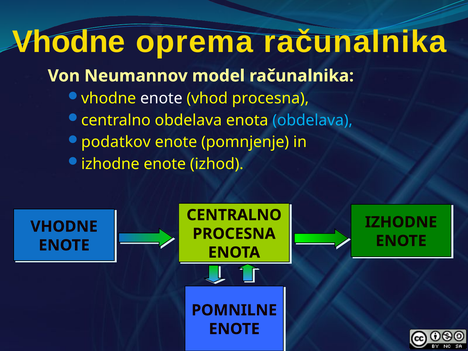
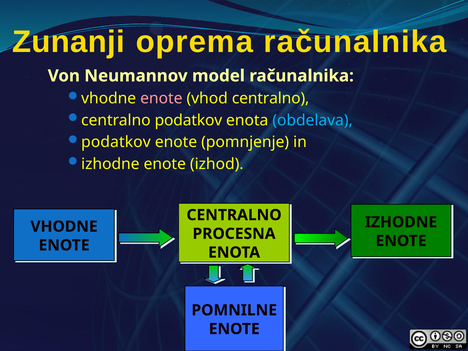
Vhodne at (69, 42): Vhodne -> Zunanji
enote at (161, 98) colour: white -> pink
vhod procesna: procesna -> centralno
centralno obdelava: obdelava -> podatkov
